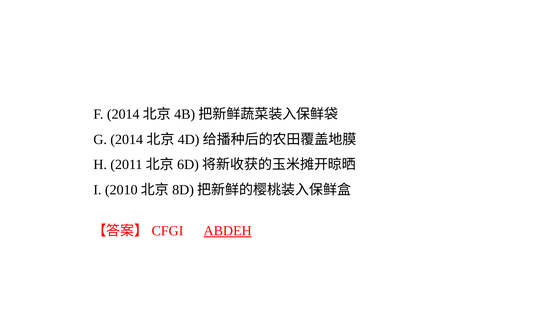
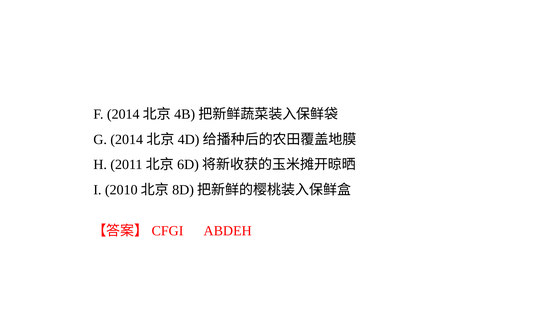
ABDEH underline: present -> none
